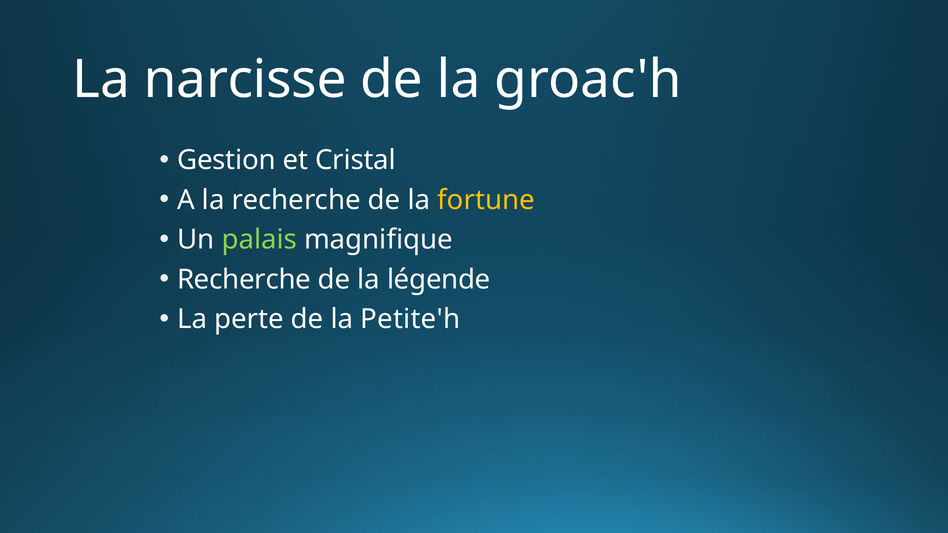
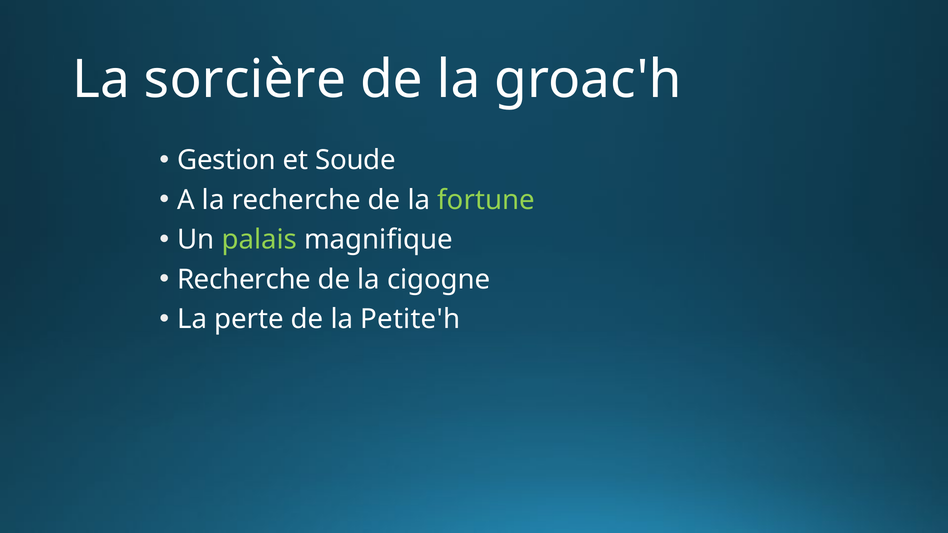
narcisse: narcisse -> sorcière
Cristal: Cristal -> Soude
fortune colour: yellow -> light green
légende: légende -> cigogne
